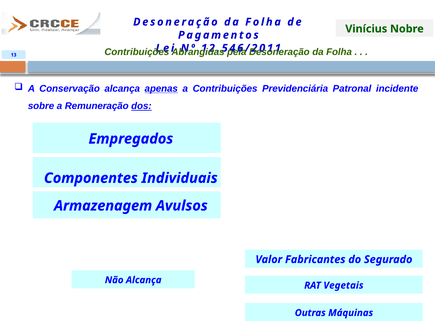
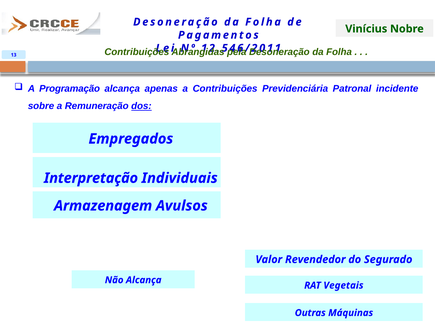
Conservação: Conservação -> Programação
apenas underline: present -> none
Componentes: Componentes -> Interpretação
Fabricantes: Fabricantes -> Revendedor
